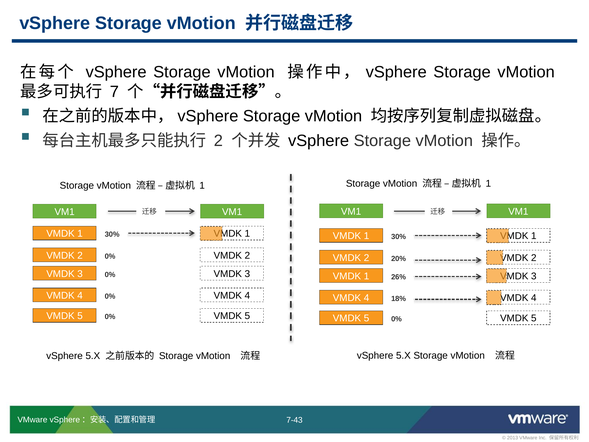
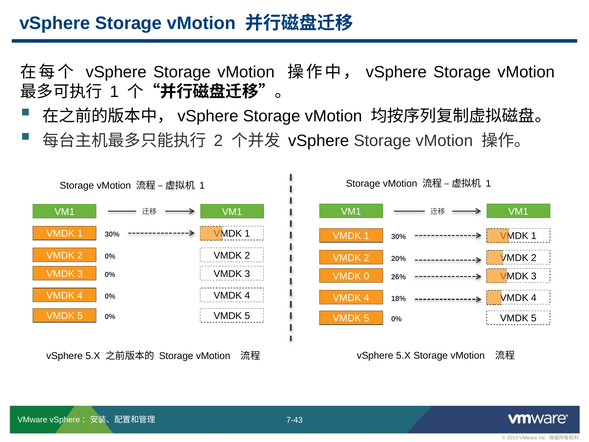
7 at (114, 92): 7 -> 1
1 at (367, 276): 1 -> 0
